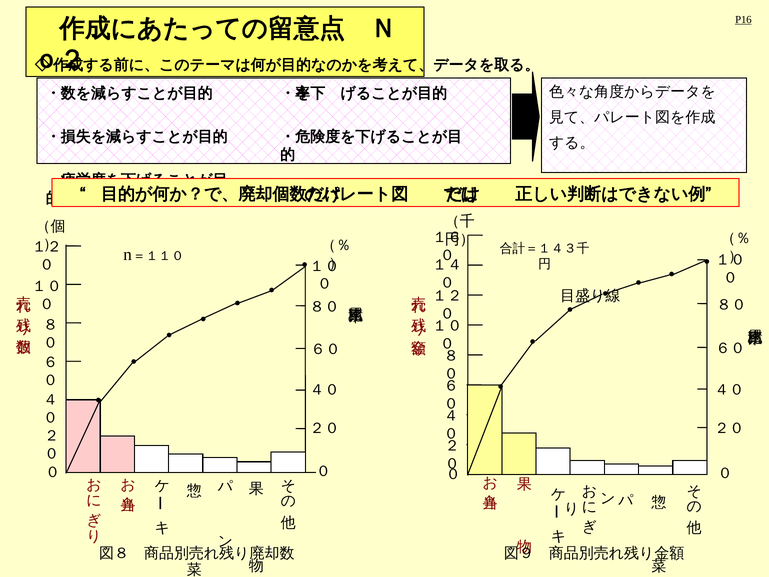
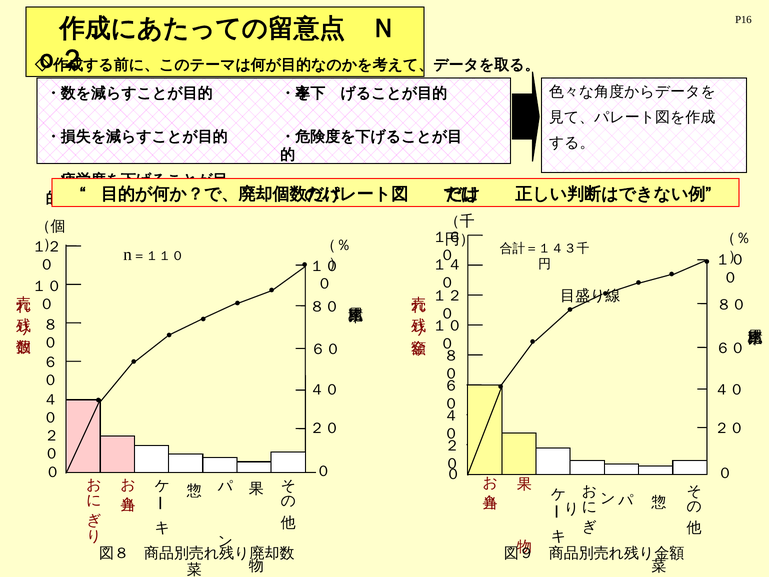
P16 underline: present -> none
